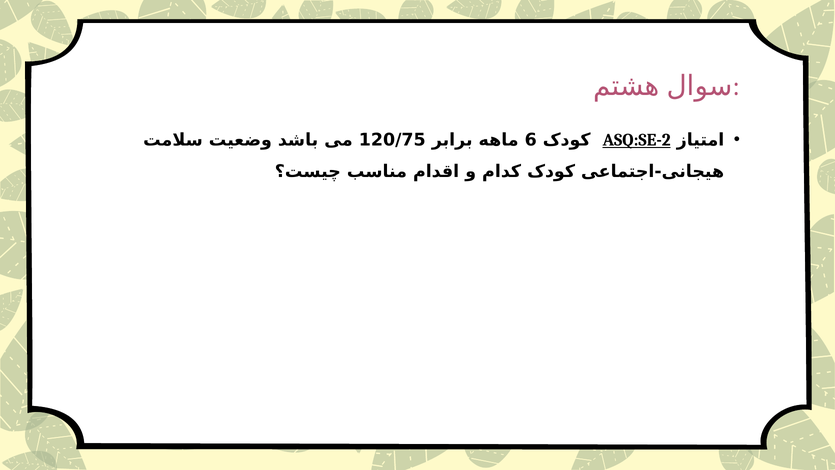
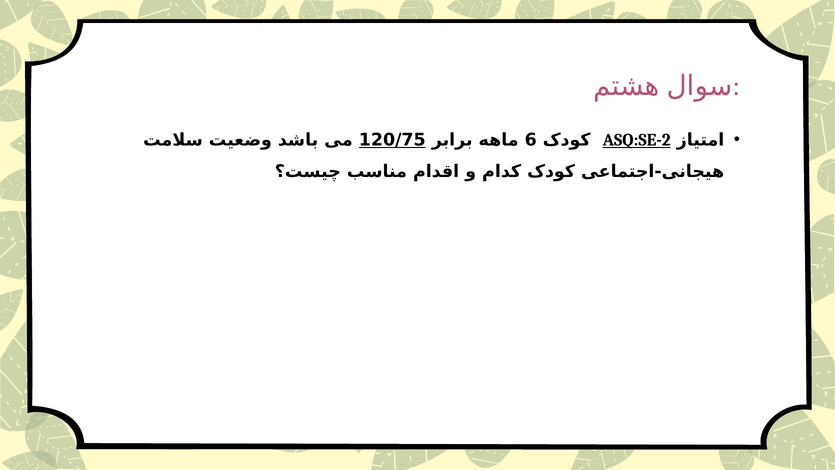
120/75 underline: none -> present
